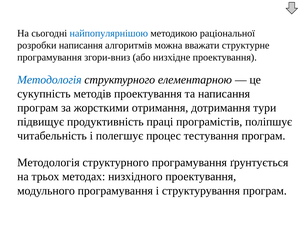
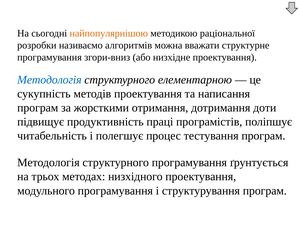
найпопулярнішою colour: blue -> orange
розробки написання: написання -> називаємо
тури: тури -> доти
